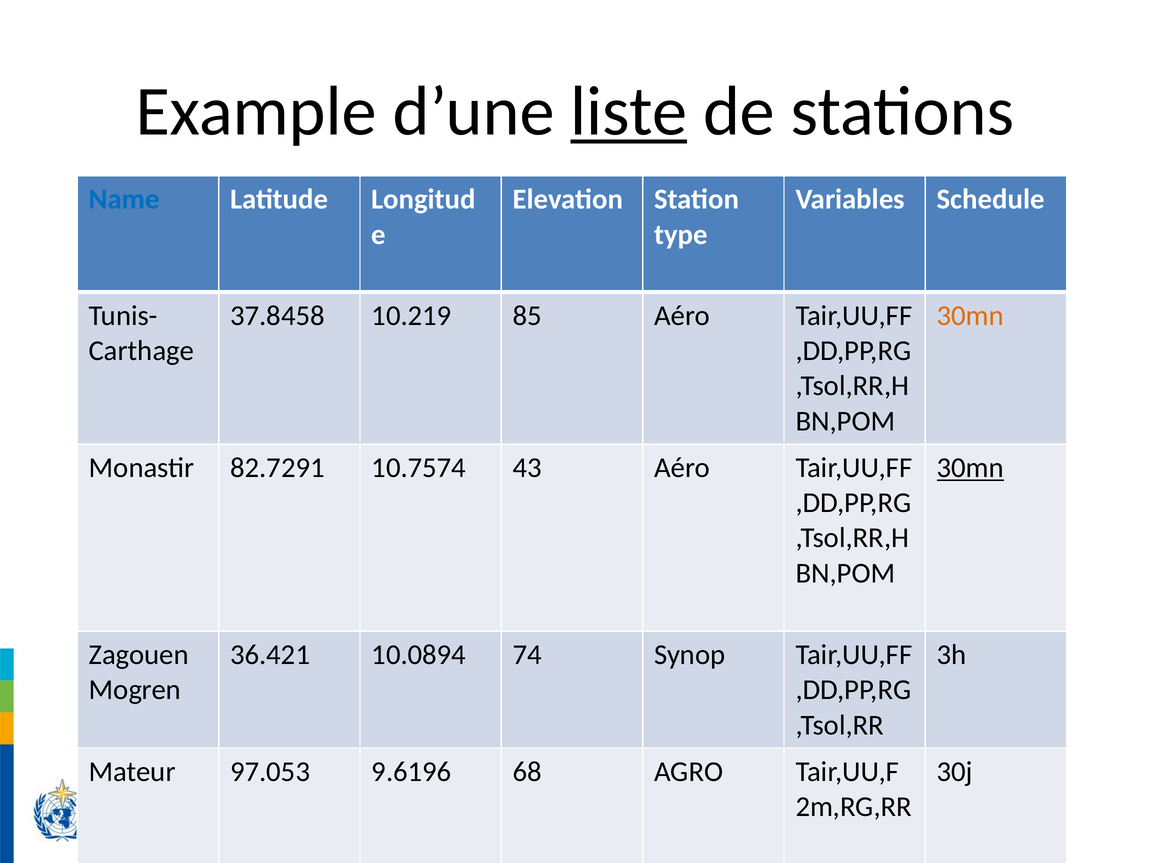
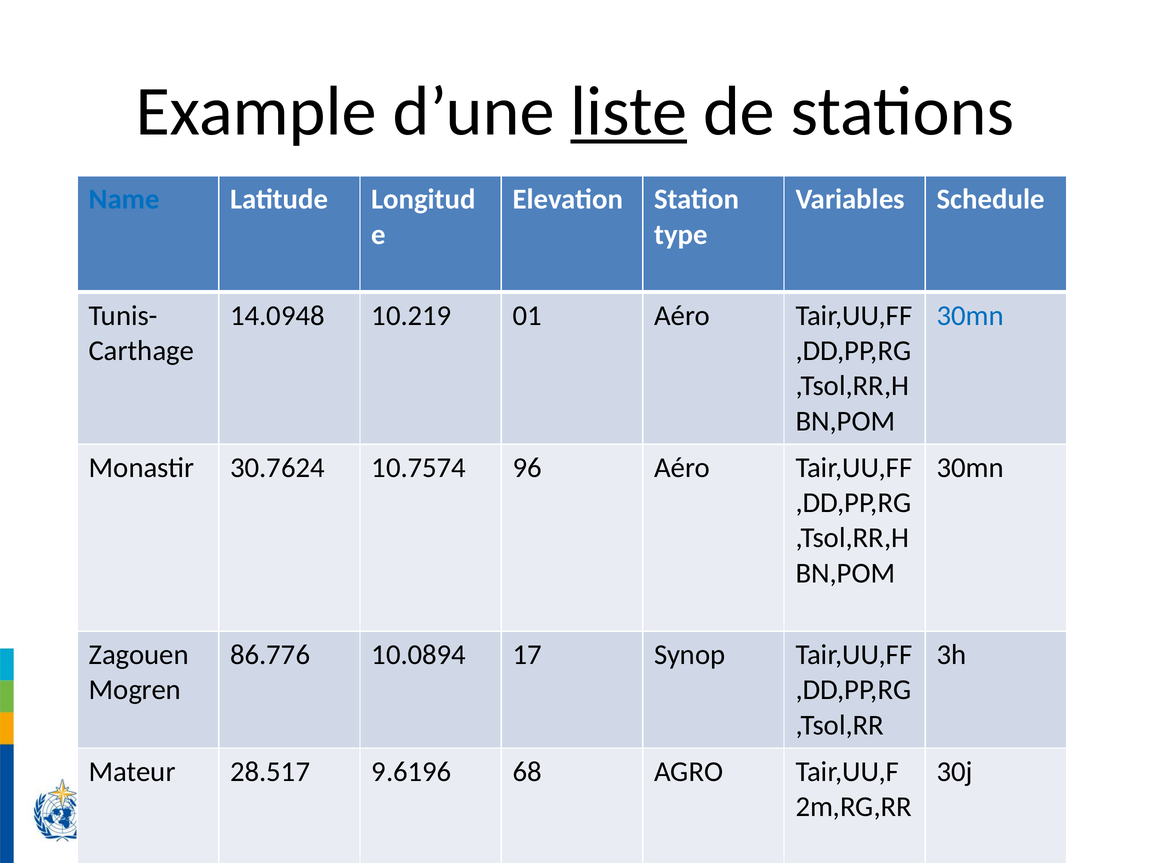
37.8458: 37.8458 -> 14.0948
85: 85 -> 01
30mn at (970, 316) colour: orange -> blue
82.7291: 82.7291 -> 30.7624
43: 43 -> 96
30mn at (970, 468) underline: present -> none
36.421: 36.421 -> 86.776
74: 74 -> 17
97.053: 97.053 -> 28.517
